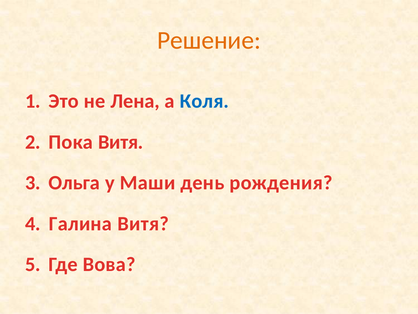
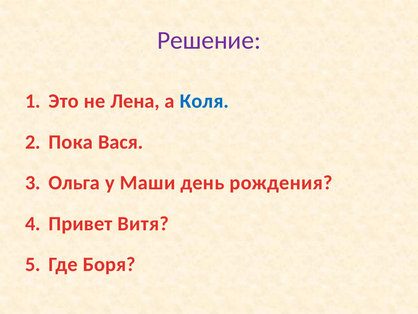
Решение colour: orange -> purple
Пока Витя: Витя -> Вася
Галина: Галина -> Привет
Вова: Вова -> Боря
